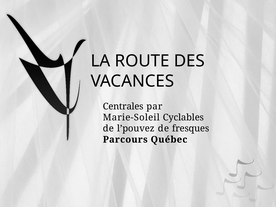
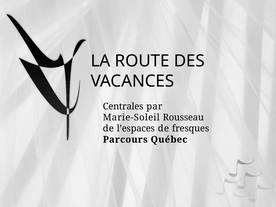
Cyclables: Cyclables -> Rousseau
l’pouvez: l’pouvez -> l’espaces
